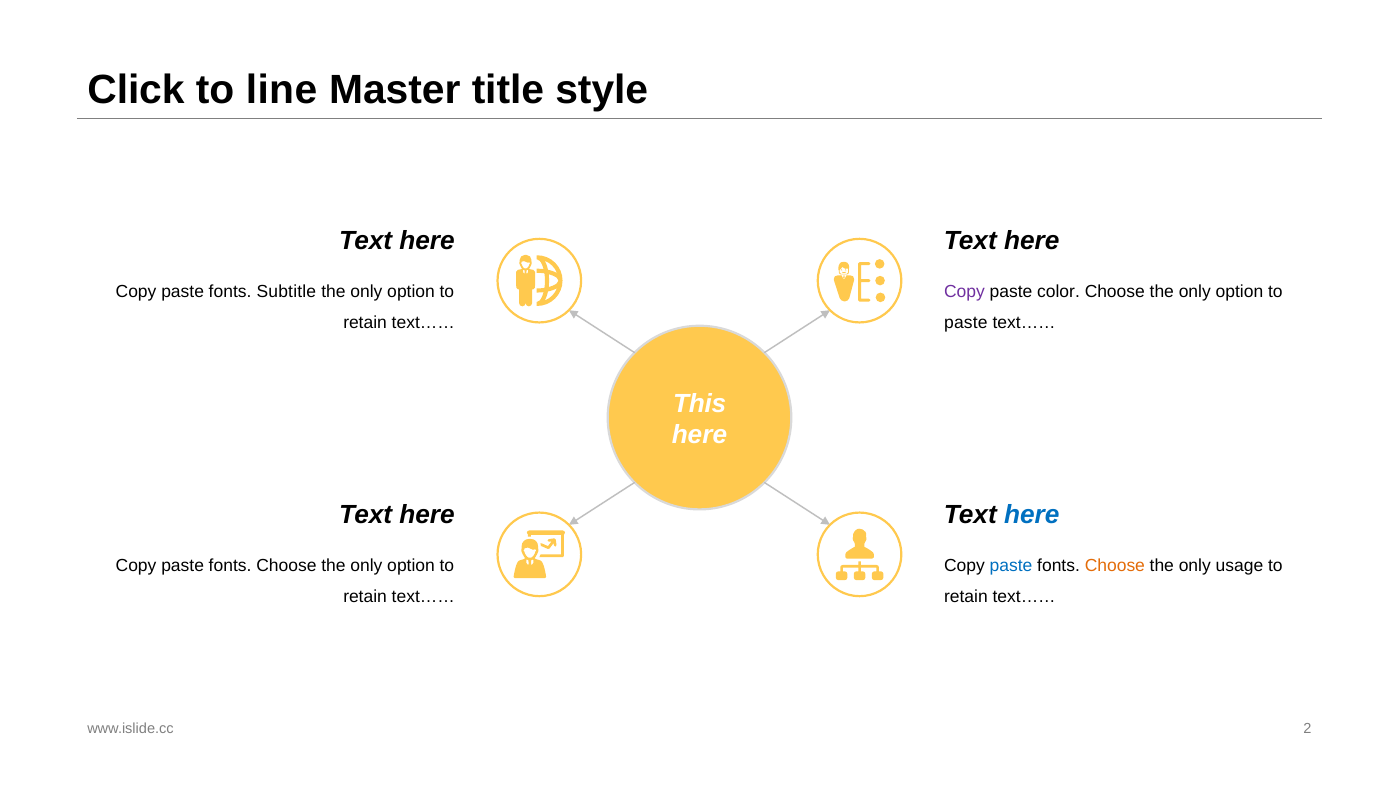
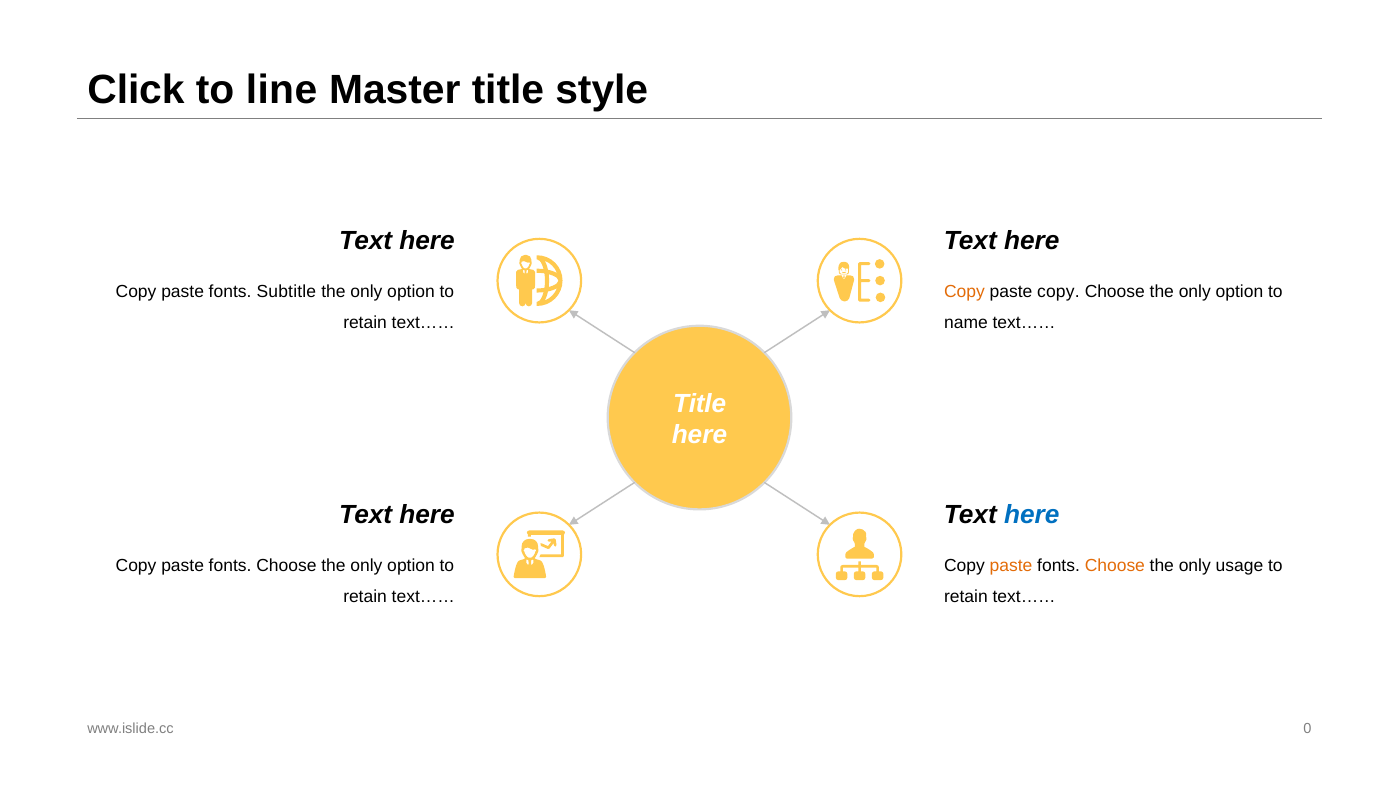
Copy at (965, 292) colour: purple -> orange
paste color: color -> copy
paste at (966, 323): paste -> name
This at (700, 404): This -> Title
paste at (1011, 565) colour: blue -> orange
2: 2 -> 0
